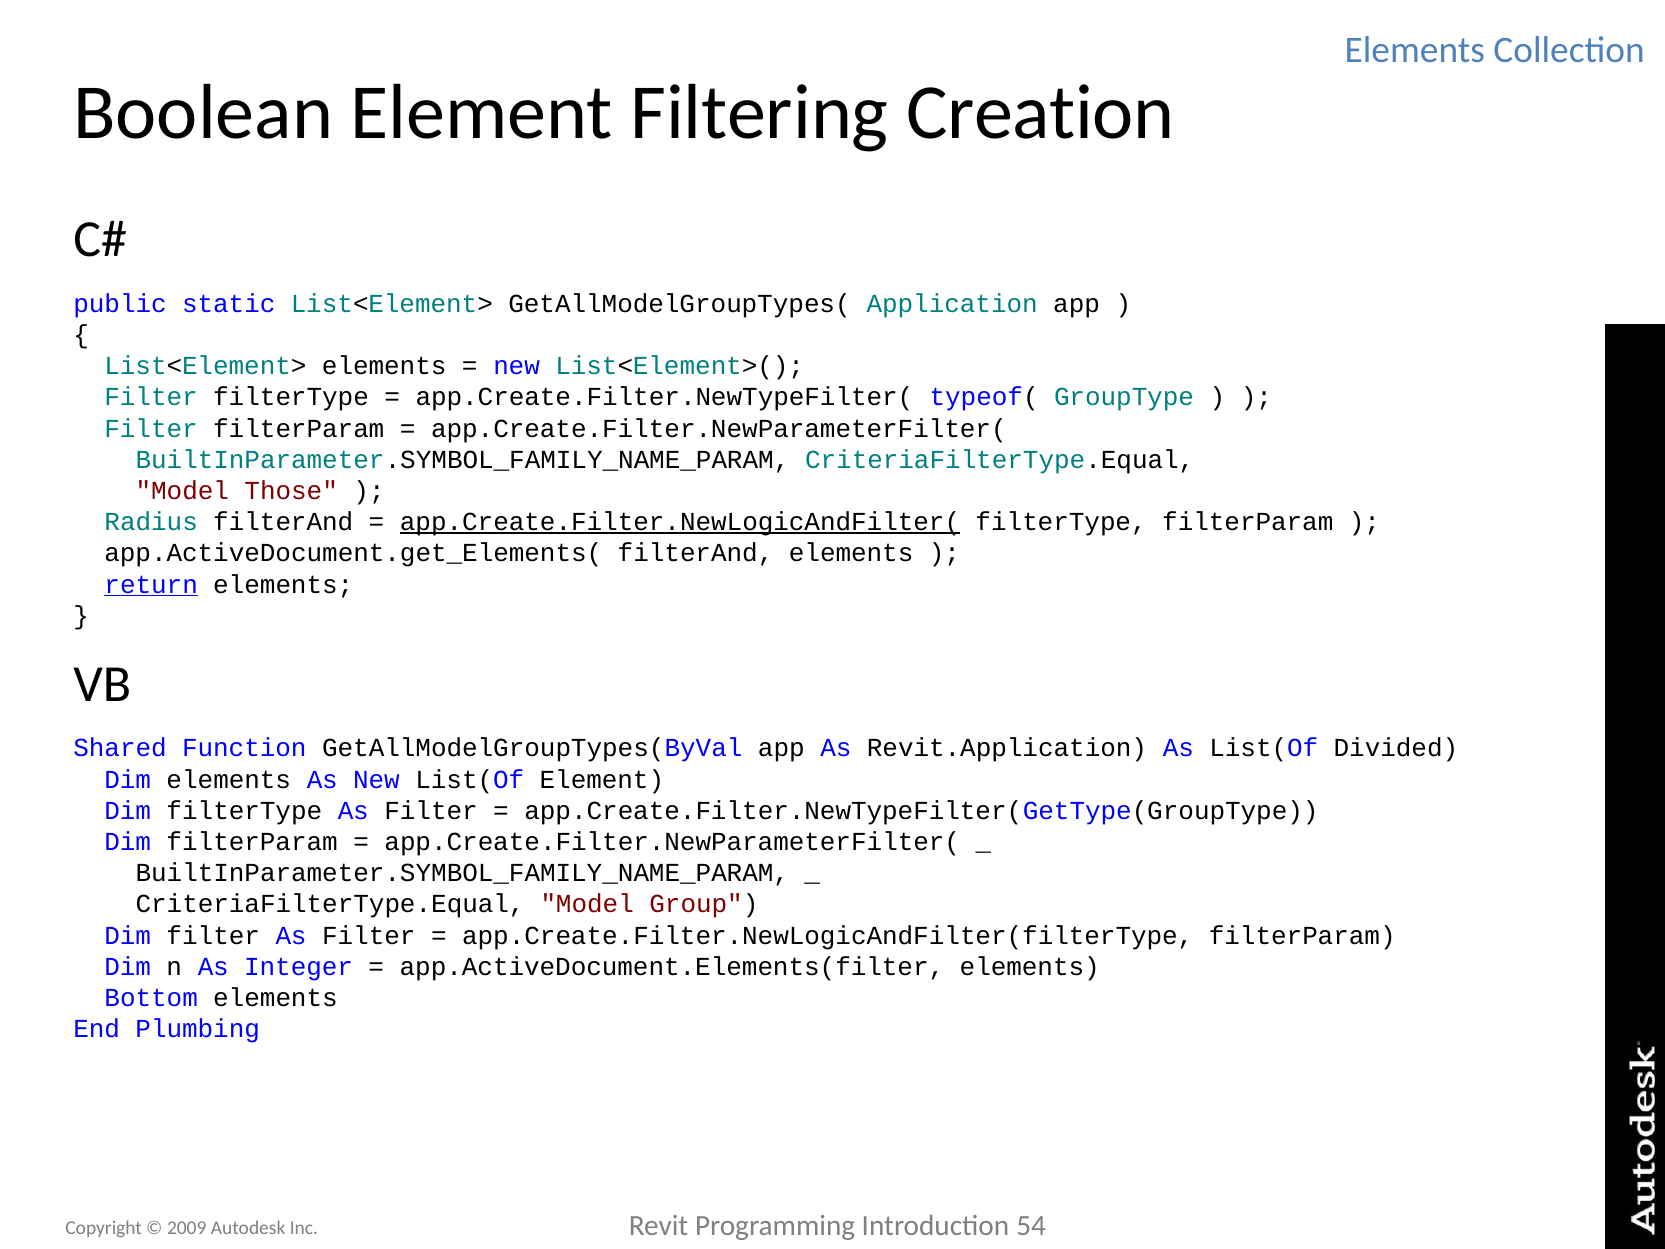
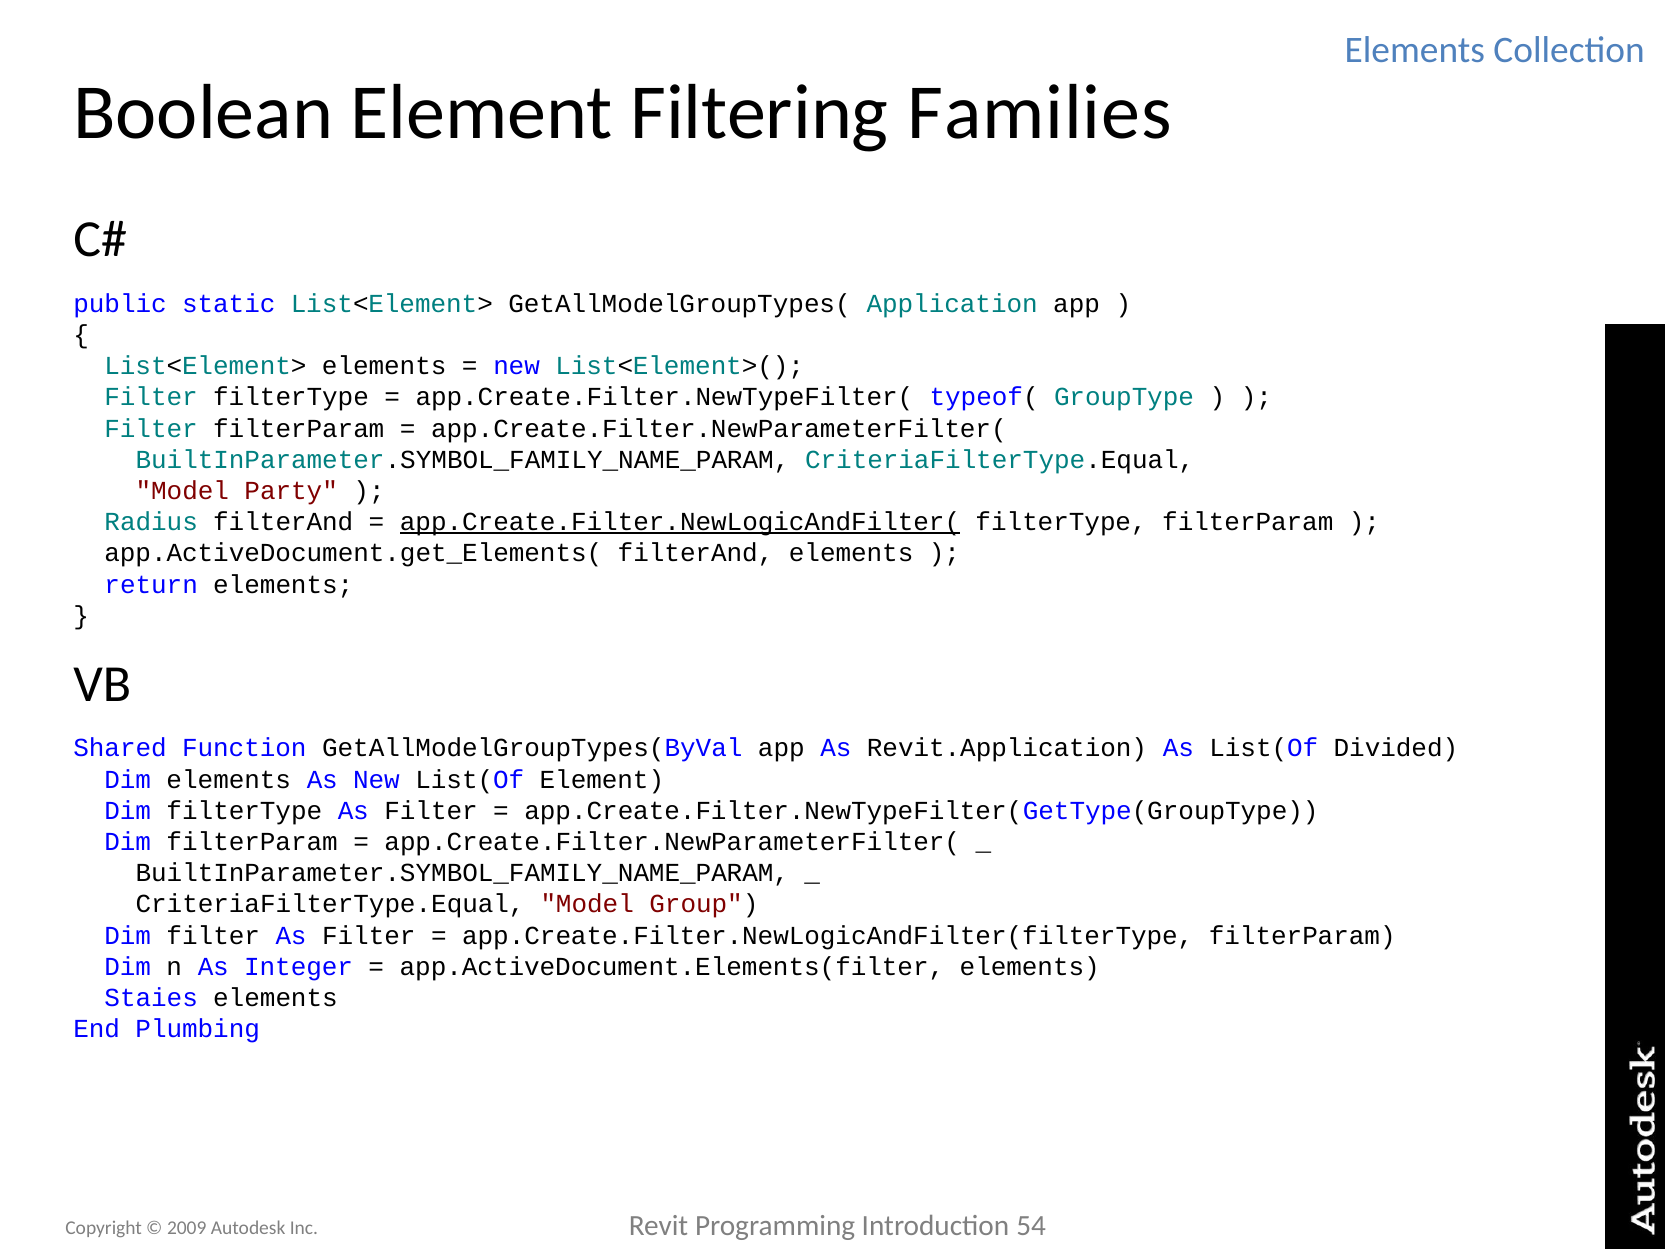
Creation: Creation -> Families
Those: Those -> Party
return underline: present -> none
Bottom: Bottom -> Staies
